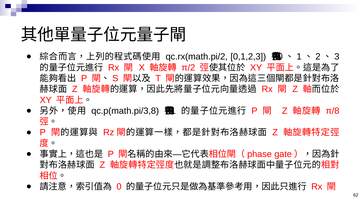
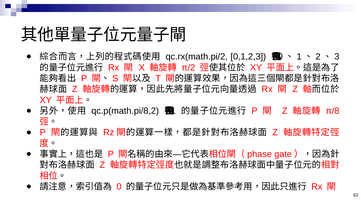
qc.p(math.pi/3,8: qc.p(math.pi/3,8 -> qc.p(math.pi/8,2
